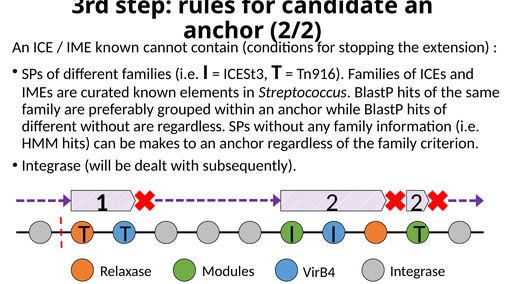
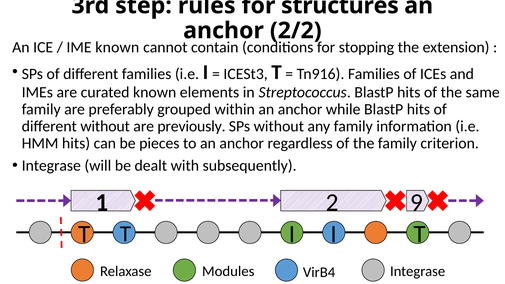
candidate: candidate -> structures
are regardless: regardless -> previously
makes: makes -> pieces
2 2: 2 -> 9
